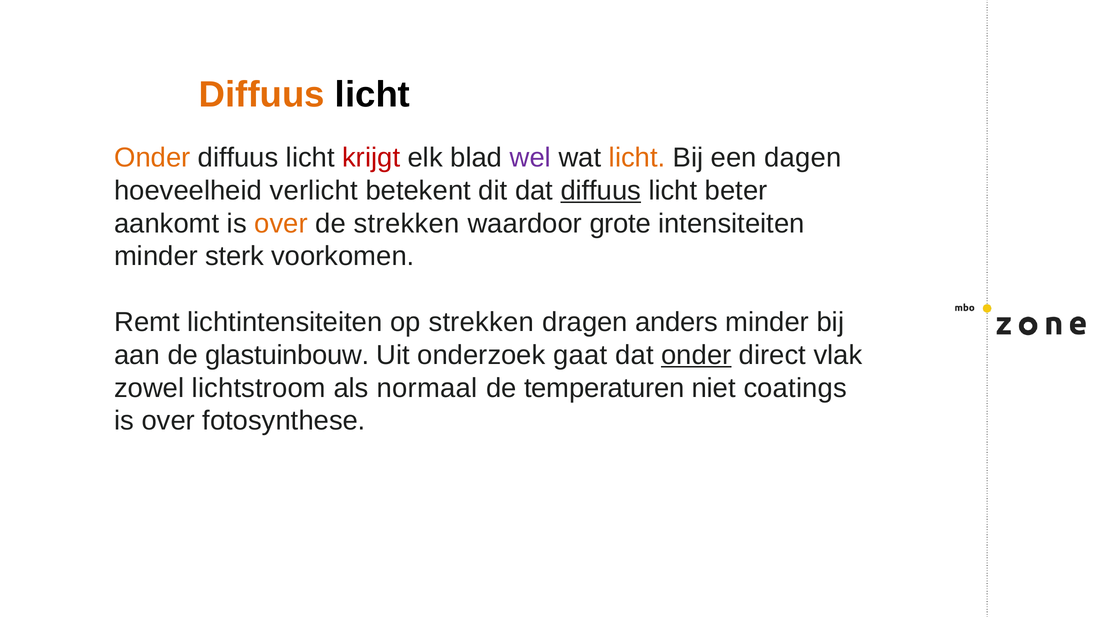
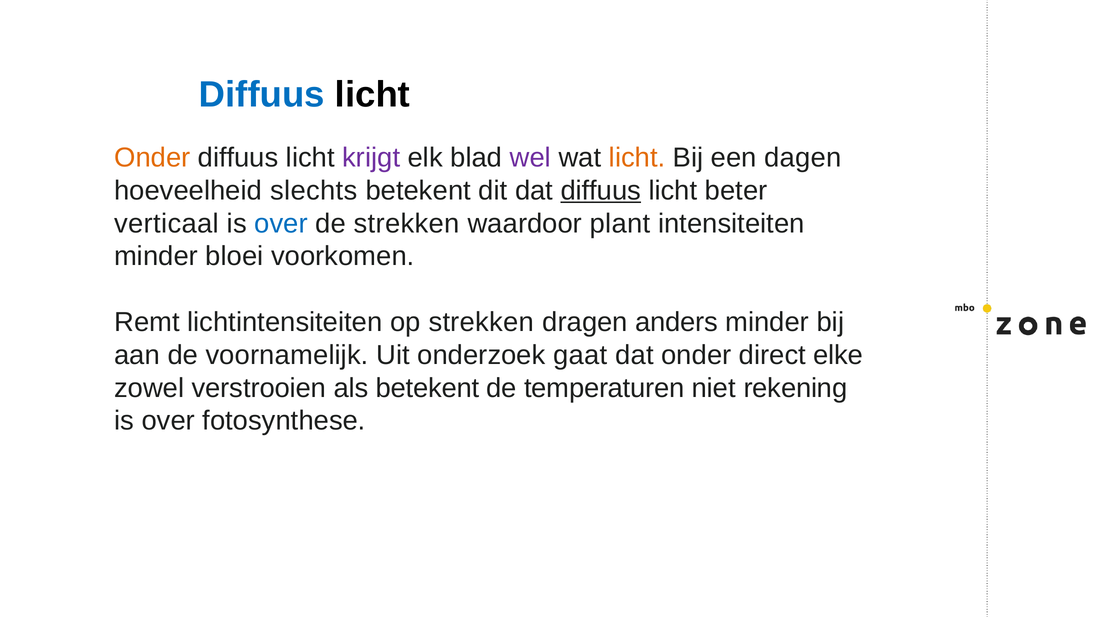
Diffuus at (262, 95) colour: orange -> blue
krijgt colour: red -> purple
verlicht: verlicht -> slechts
aankomt: aankomt -> verticaal
over at (281, 223) colour: orange -> blue
grote: grote -> plant
sterk: sterk -> bloei
glastuinbouw: glastuinbouw -> voornamelijk
onder at (696, 355) underline: present -> none
vlak: vlak -> elke
lichtstroom: lichtstroom -> verstrooien
als normaal: normaal -> betekent
coatings: coatings -> rekening
